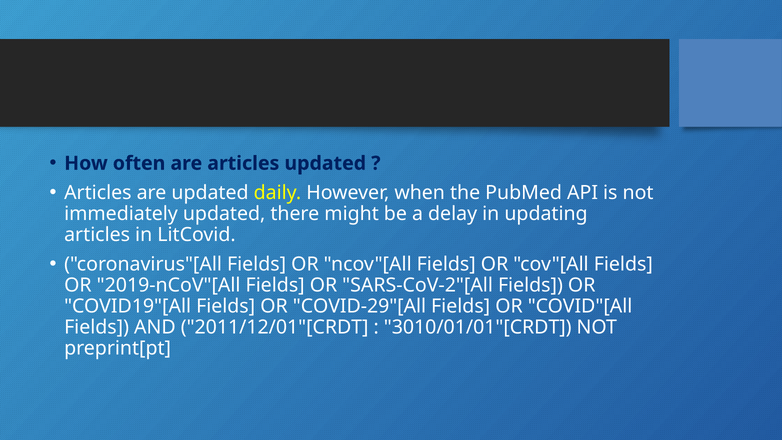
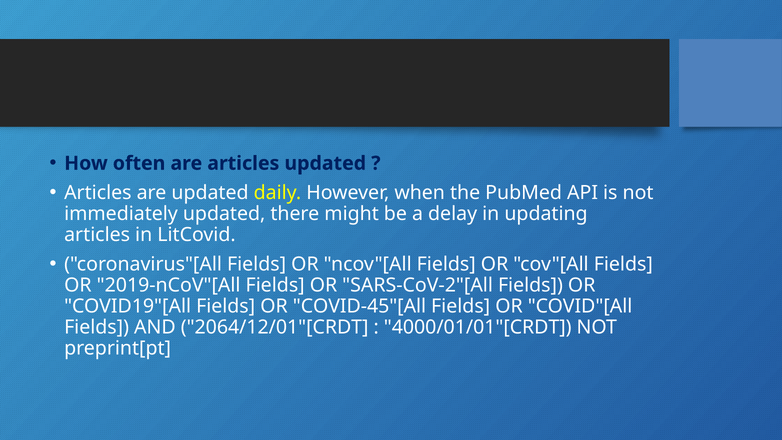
COVID-29"[All: COVID-29"[All -> COVID-45"[All
2011/12/01"[CRDT: 2011/12/01"[CRDT -> 2064/12/01"[CRDT
3010/01/01"[CRDT: 3010/01/01"[CRDT -> 4000/01/01"[CRDT
